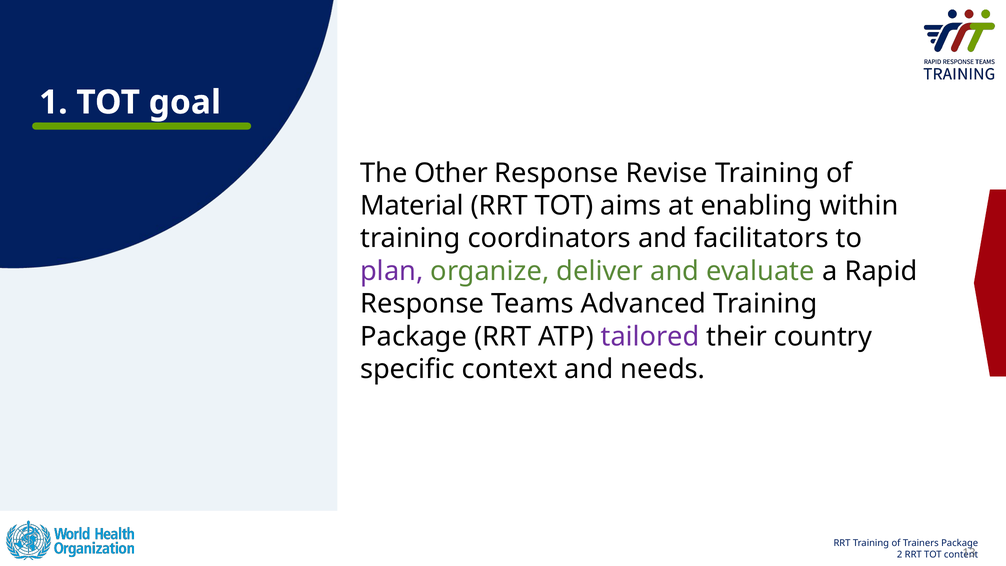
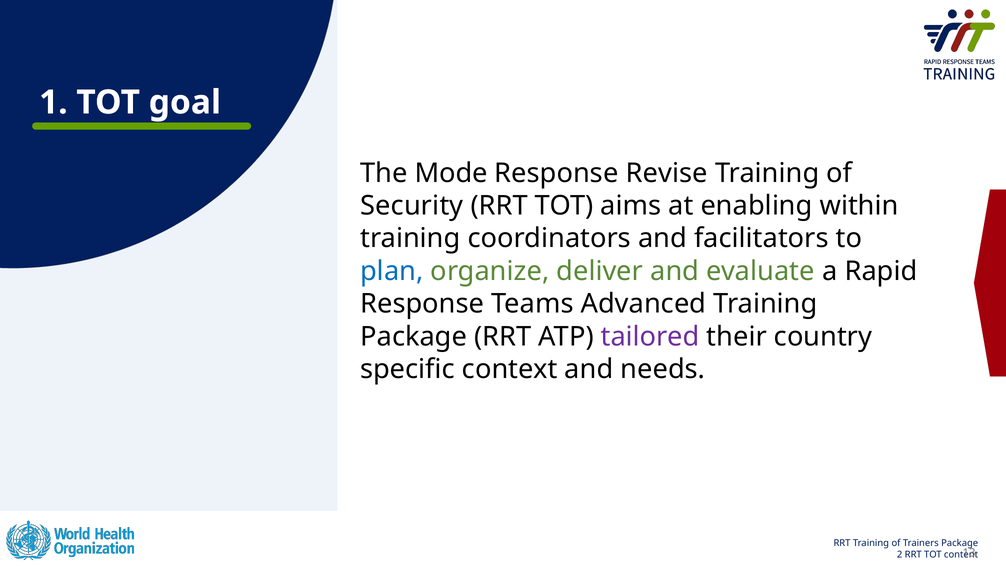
Other: Other -> Mode
Material: Material -> Security
plan colour: purple -> blue
